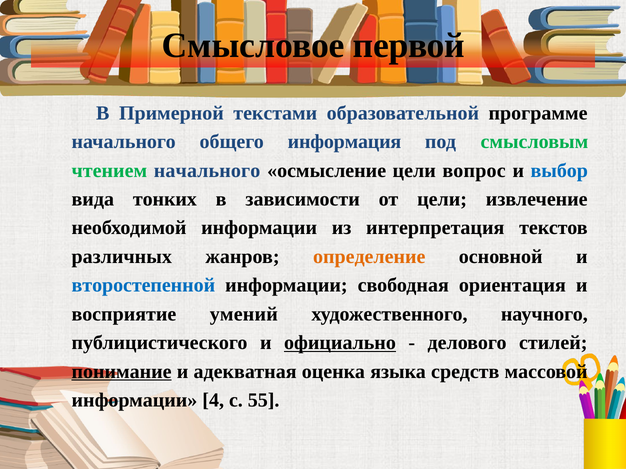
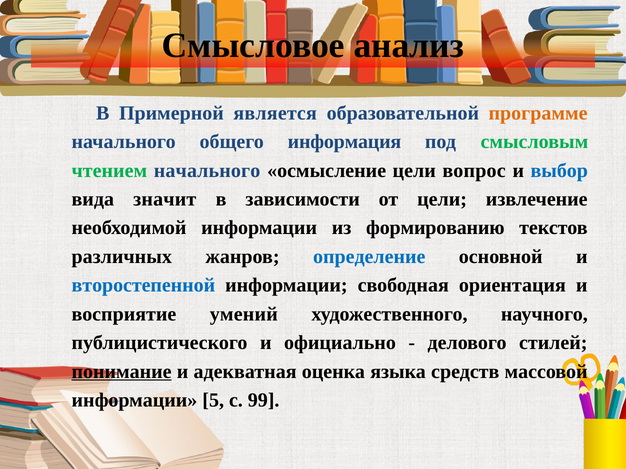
первой: первой -> анализ
текстами: текстами -> является
программе colour: black -> orange
тонких: тонких -> значит
интерпретация: интерпретация -> формированию
определение colour: orange -> blue
официально underline: present -> none
4: 4 -> 5
55: 55 -> 99
